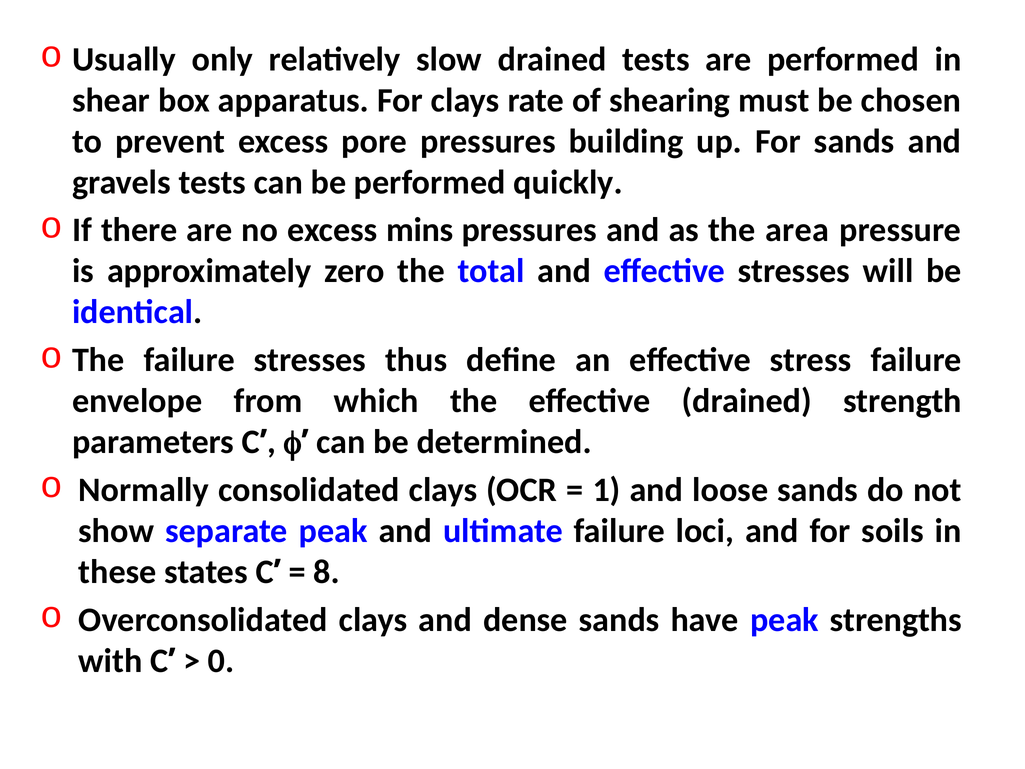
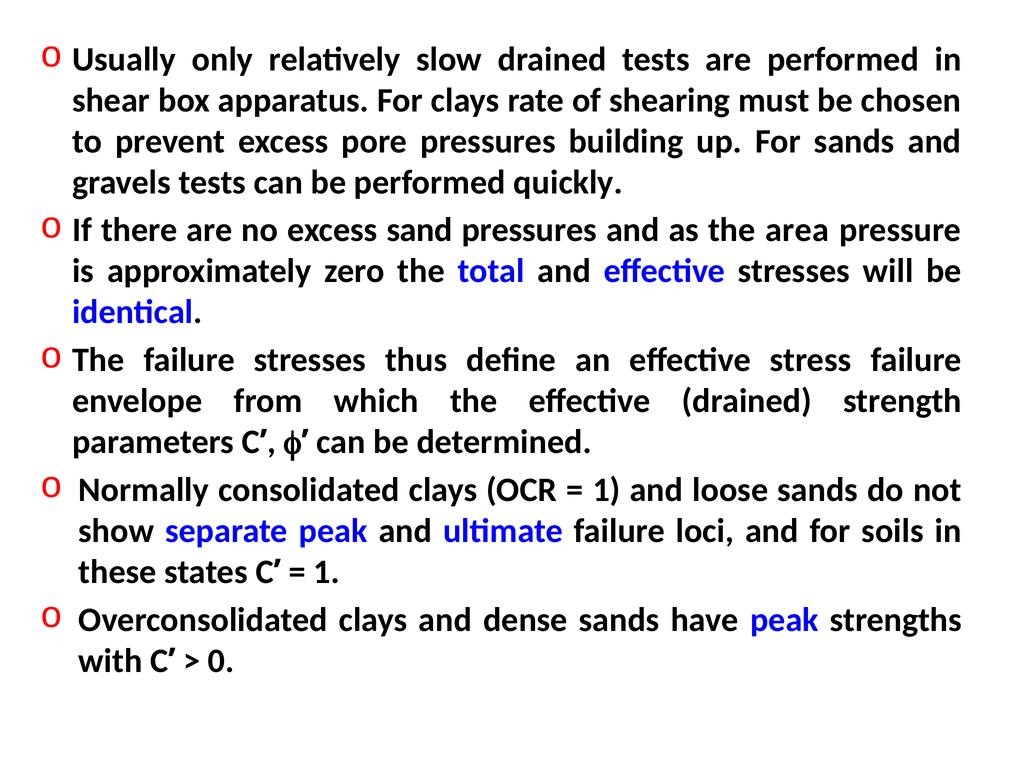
mins: mins -> sand
8 at (327, 572): 8 -> 1
